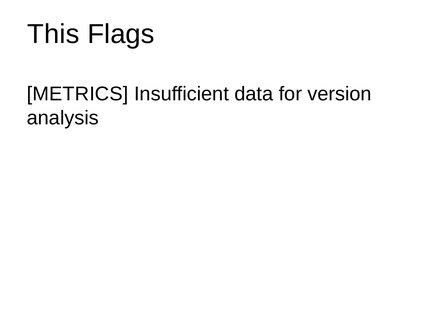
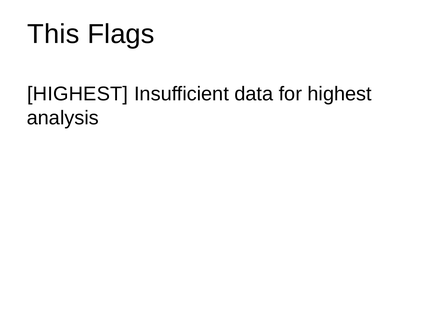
METRICS at (78, 94): METRICS -> HIGHEST
for version: version -> highest
